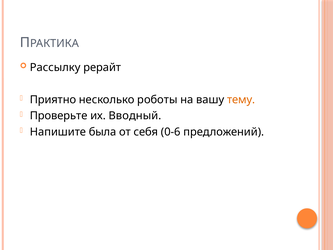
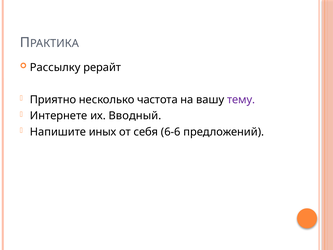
роботы: роботы -> частота
тему colour: orange -> purple
Проверьте: Проверьте -> Интернете
была: была -> иных
0-6: 0-6 -> 6-6
